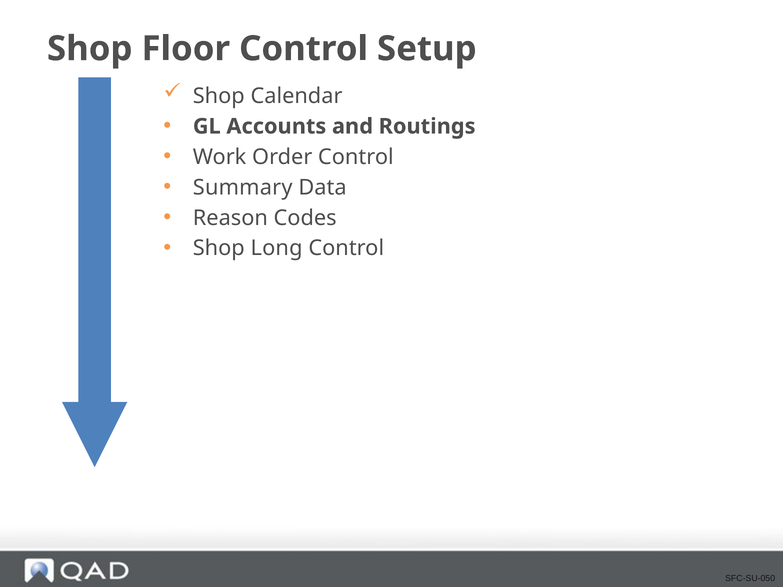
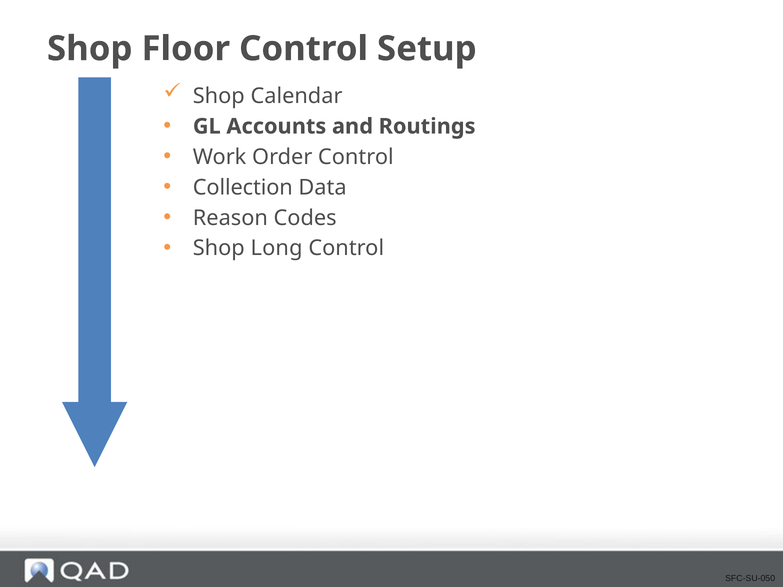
Summary: Summary -> Collection
